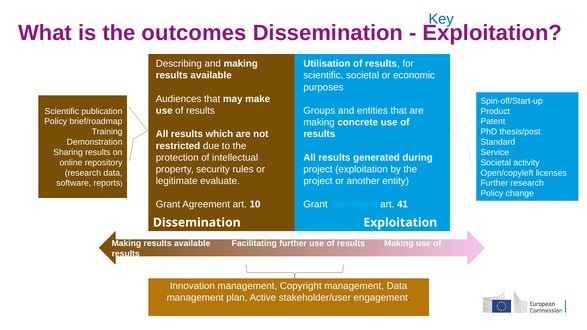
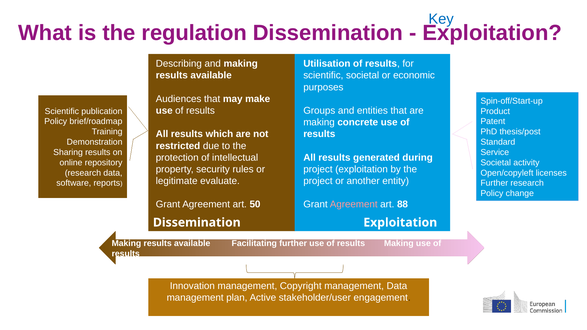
outcomes: outcomes -> regulation
10: 10 -> 50
Agreement at (354, 205) colour: light blue -> pink
41: 41 -> 88
